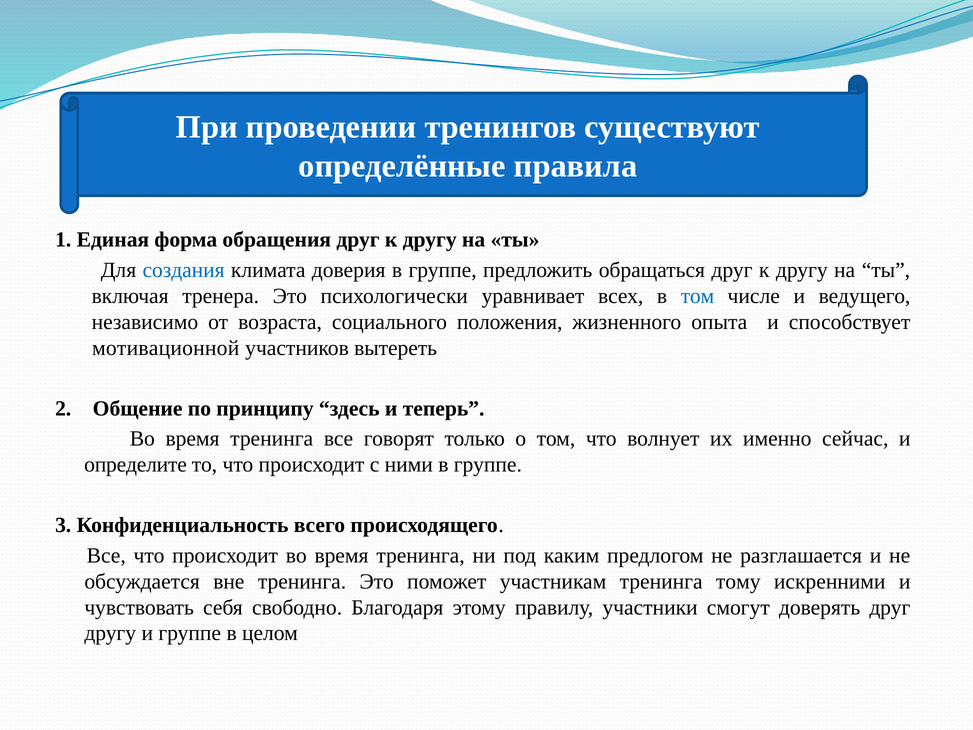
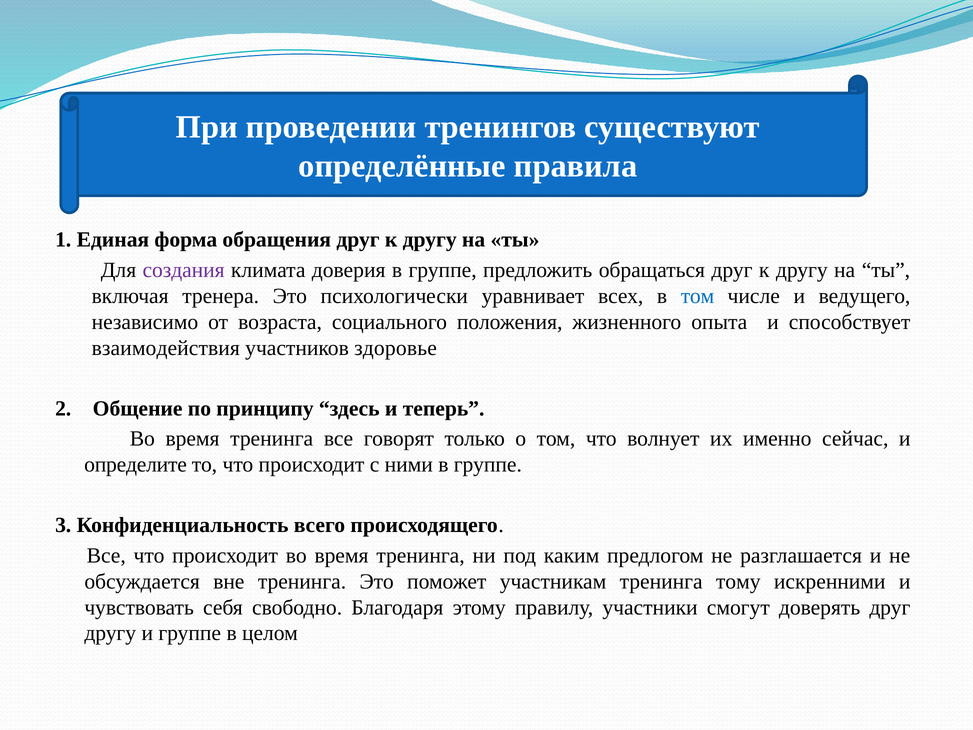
создания colour: blue -> purple
мотивационной: мотивационной -> взаимодействия
вытереть: вытереть -> здоровье
